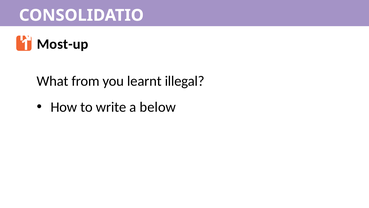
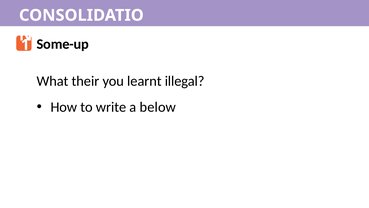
Most-up: Most-up -> Some-up
from: from -> their
